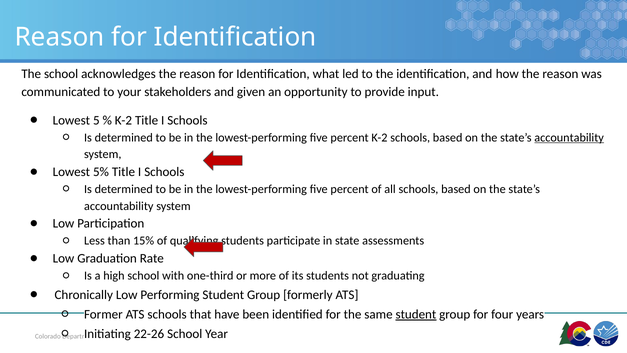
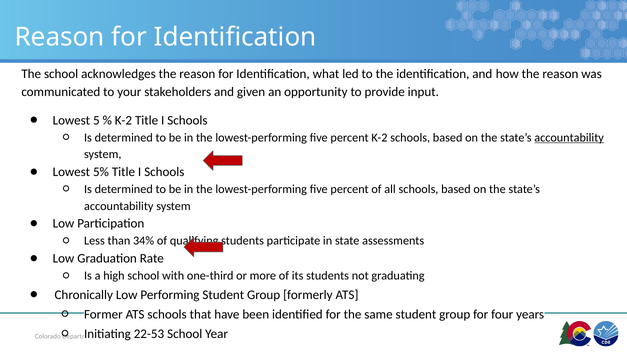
15%: 15% -> 34%
student at (416, 314) underline: present -> none
22-26: 22-26 -> 22-53
